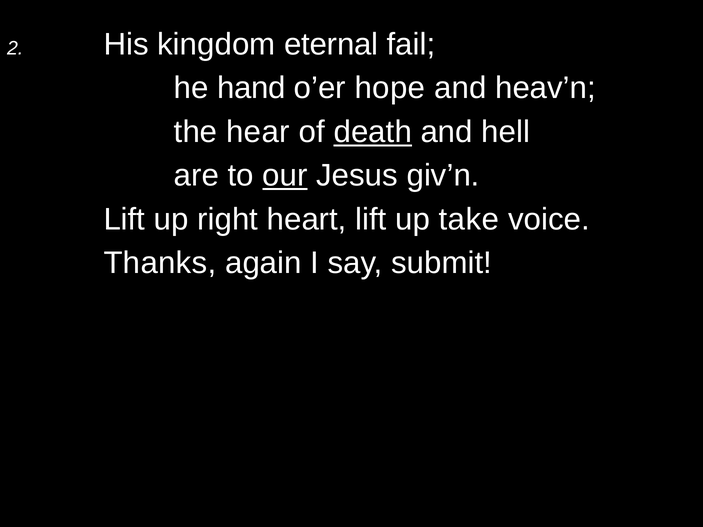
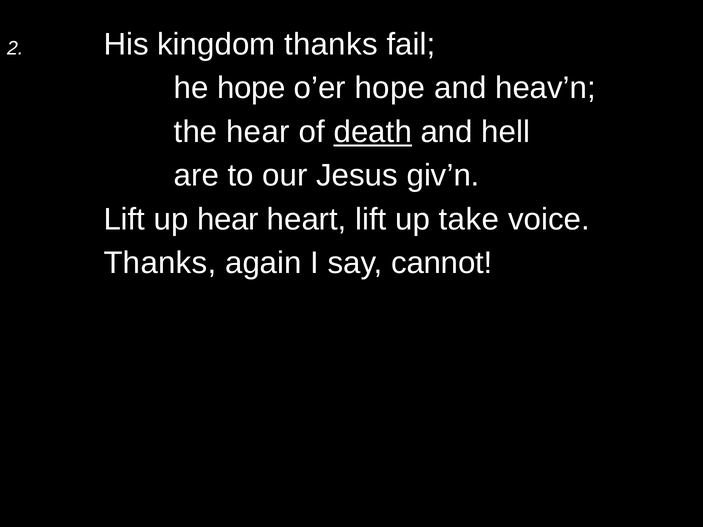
kingdom eternal: eternal -> thanks
he hand: hand -> hope
our underline: present -> none
up right: right -> hear
submit: submit -> cannot
